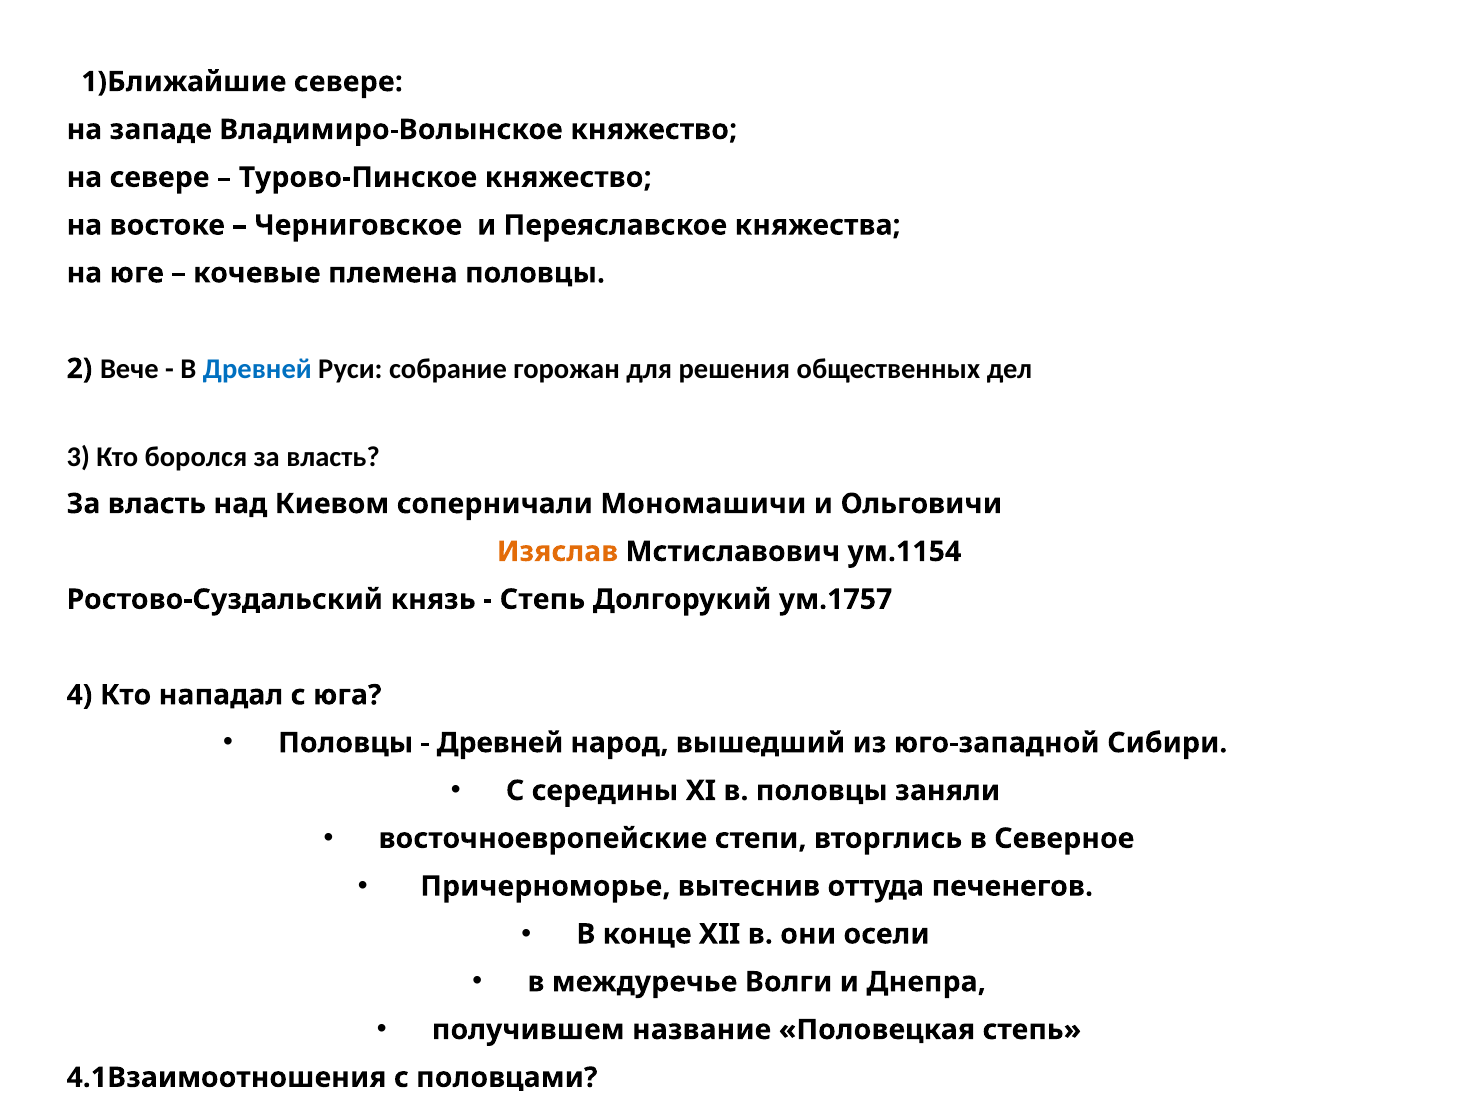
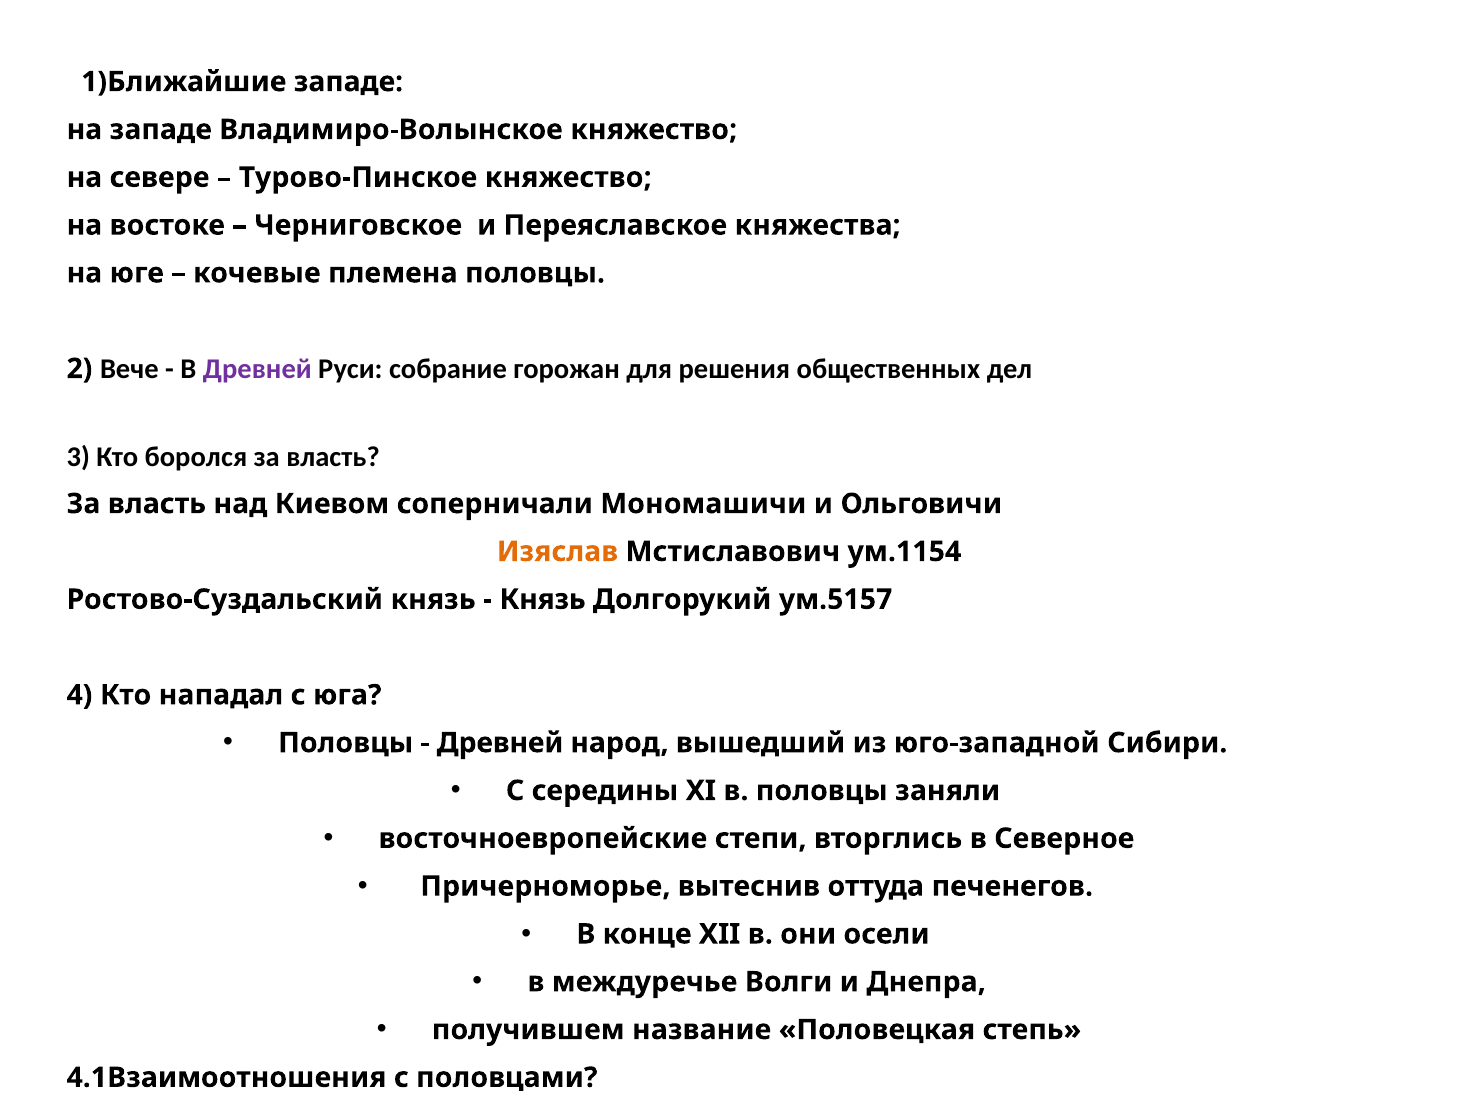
1)Ближайшие севере: севере -> западе
Древней at (257, 369) colour: blue -> purple
Степь at (542, 600): Степь -> Князь
ум.1757: ум.1757 -> ум.5157
